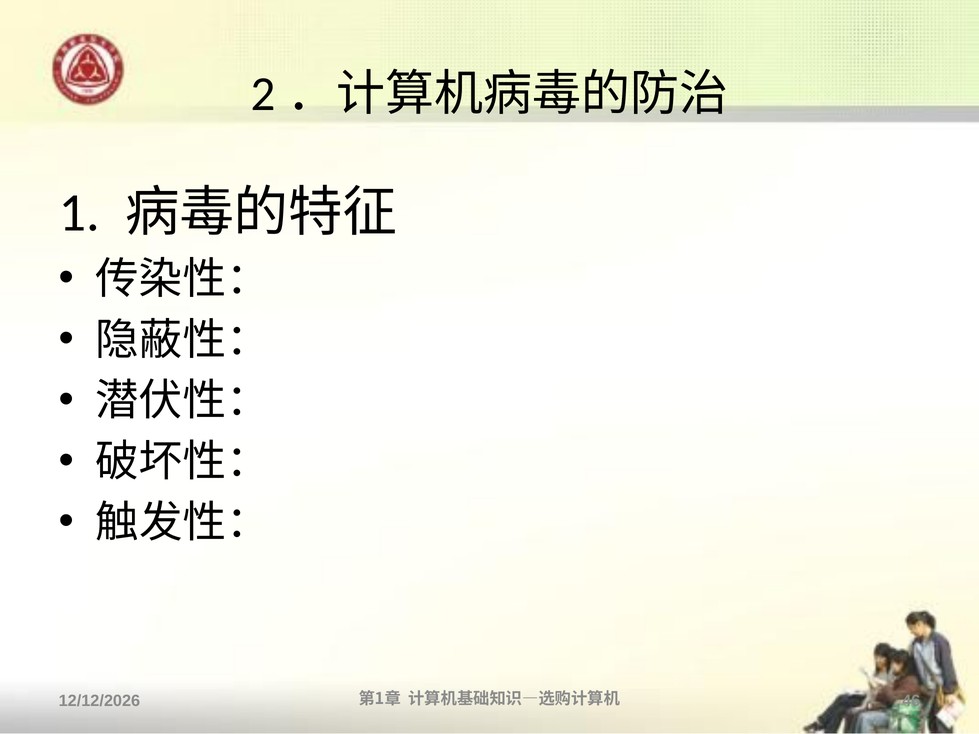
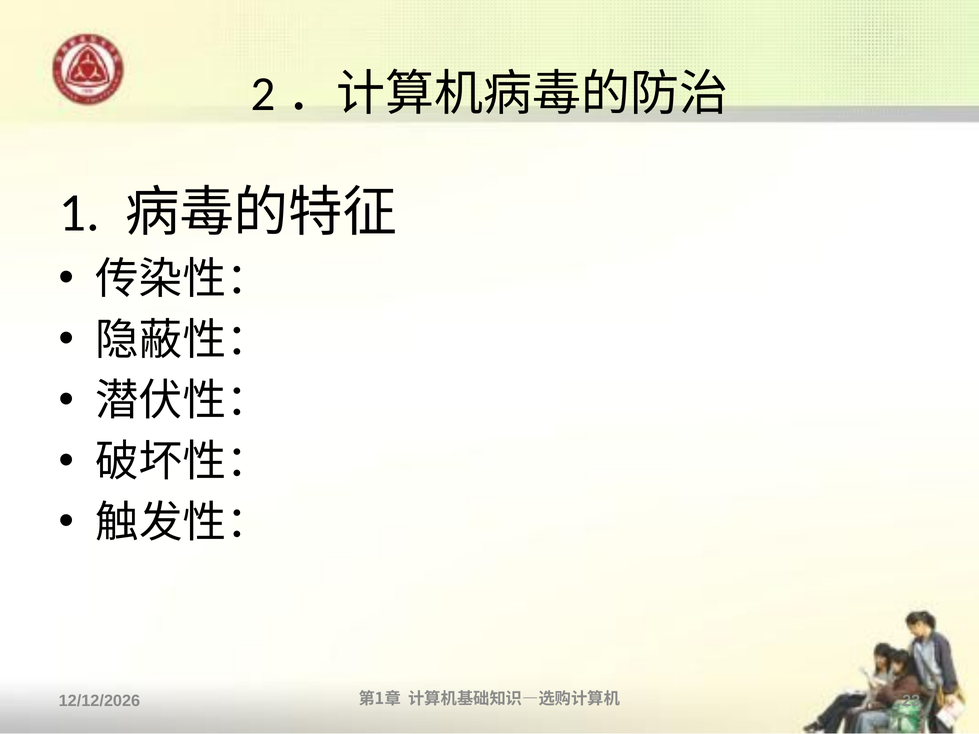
46: 46 -> 23
